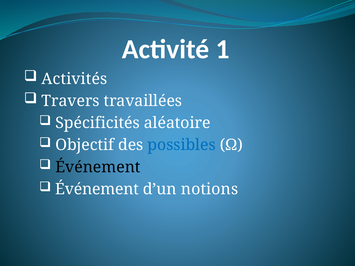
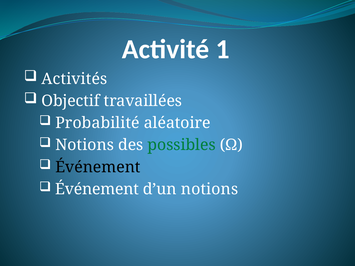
Travers: Travers -> Objectif
Spécificités: Spécificités -> Probabilité
Objectif at (85, 145): Objectif -> Notions
possibles colour: blue -> green
